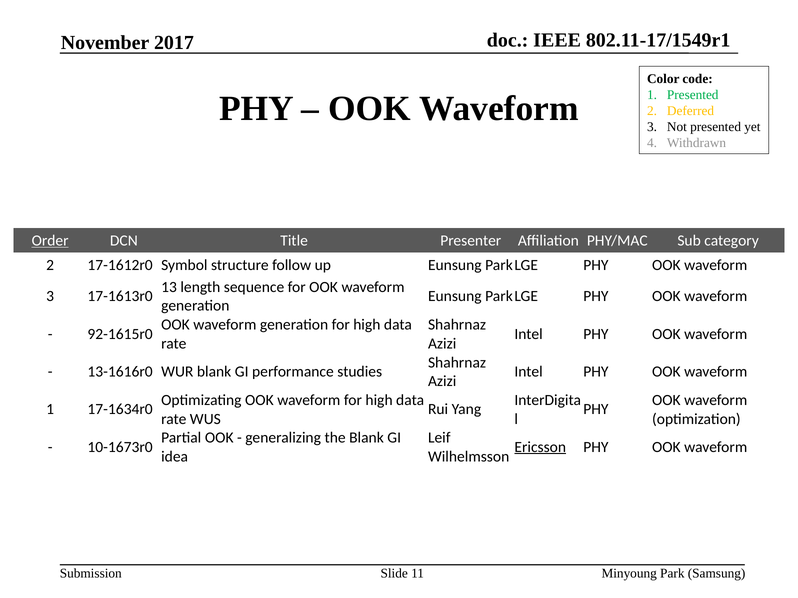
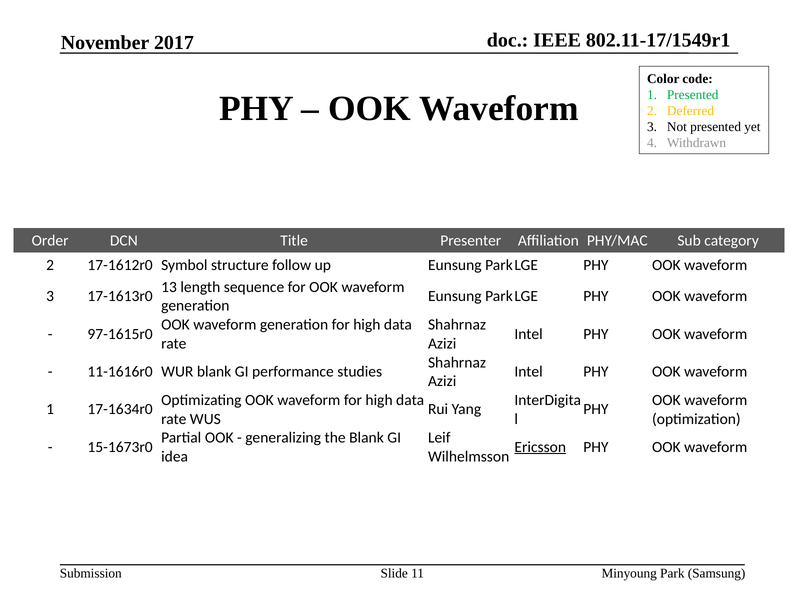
Order underline: present -> none
92-1615r0: 92-1615r0 -> 97-1615r0
13-1616r0: 13-1616r0 -> 11-1616r0
10-1673r0: 10-1673r0 -> 15-1673r0
